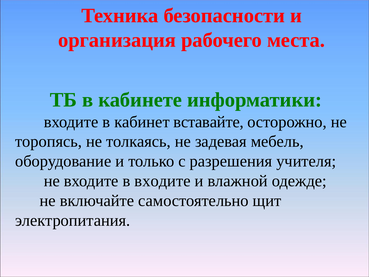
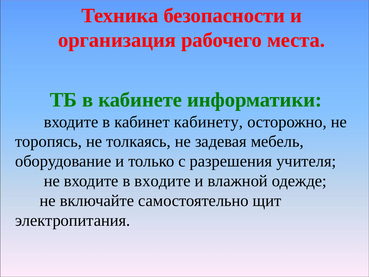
вставайте: вставайте -> кабинету
